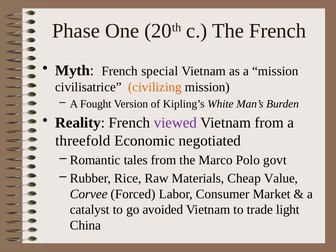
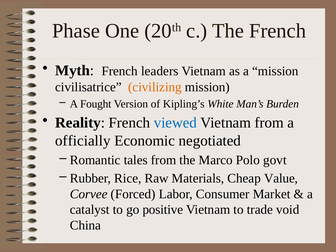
special: special -> leaders
viewed colour: purple -> blue
threefold: threefold -> officially
avoided: avoided -> positive
light: light -> void
